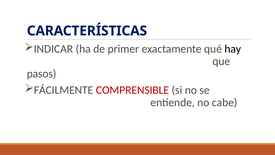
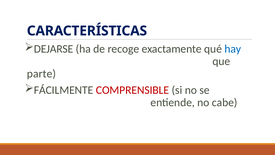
INDICAR: INDICAR -> DEJARSE
primer: primer -> recoge
hay colour: black -> blue
pasos: pasos -> parte
